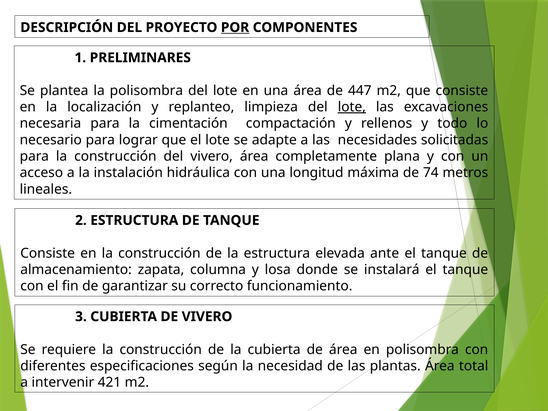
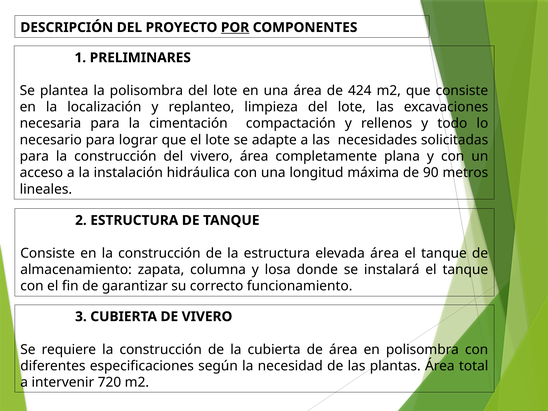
447: 447 -> 424
lote at (352, 107) underline: present -> none
74: 74 -> 90
elevada ante: ante -> área
421: 421 -> 720
